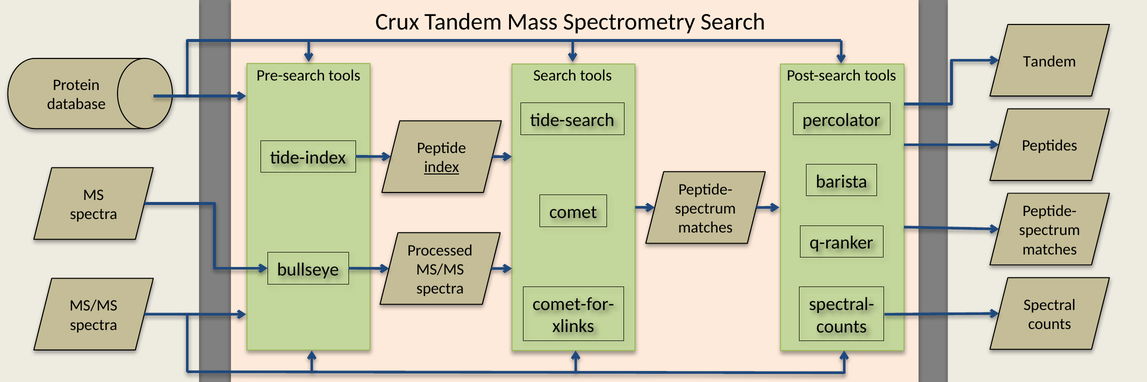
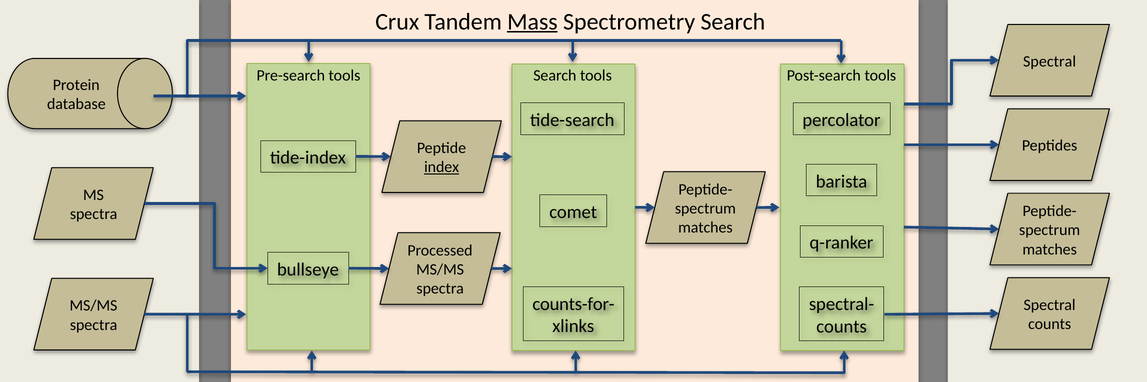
Mass underline: none -> present
Tandem at (1050, 61): Tandem -> Spectral
comet-for-: comet-for- -> counts-for-
